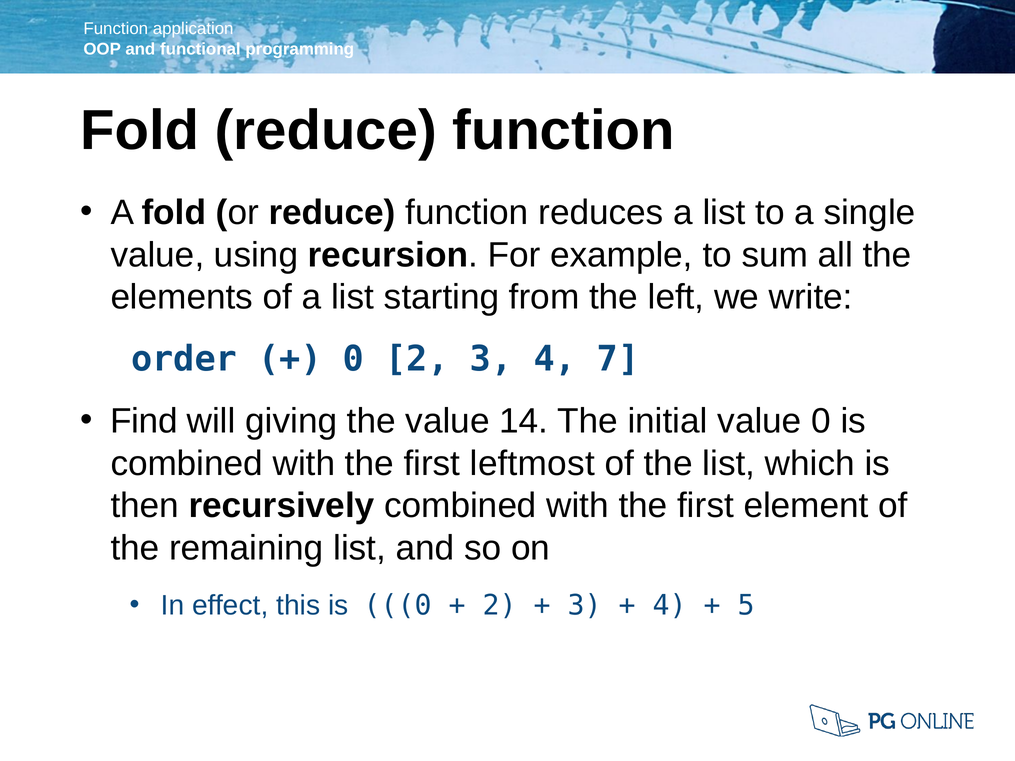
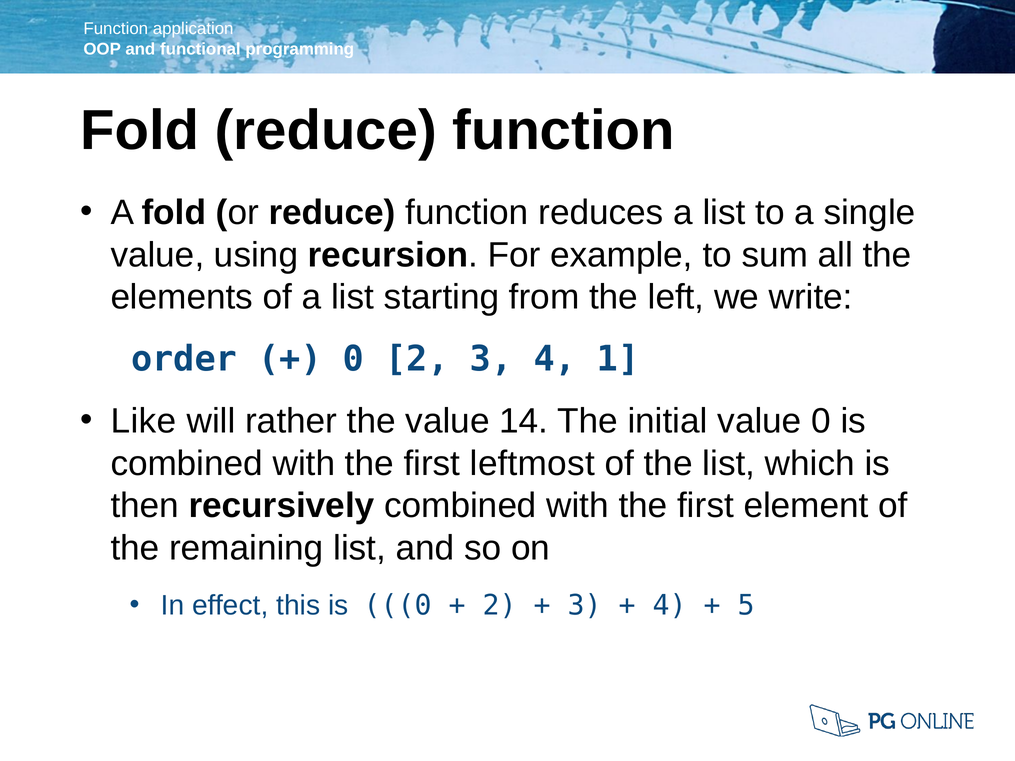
7: 7 -> 1
Find: Find -> Like
giving: giving -> rather
